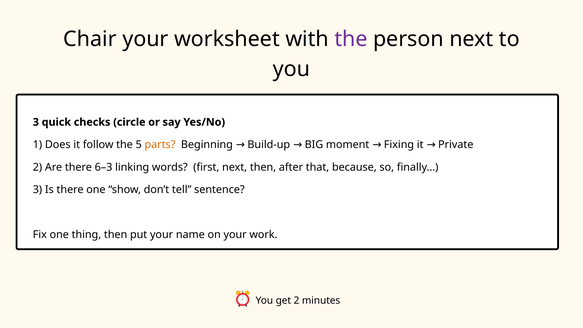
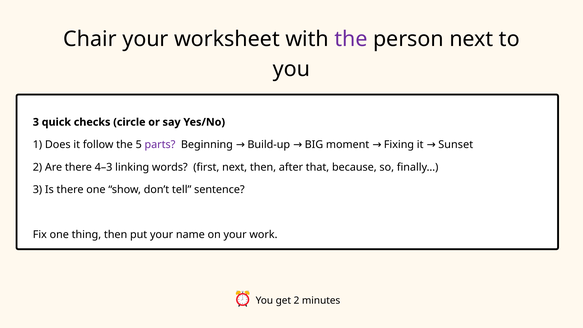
parts colour: orange -> purple
Private: Private -> Sunset
6–3: 6–3 -> 4–3
